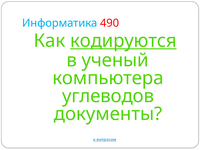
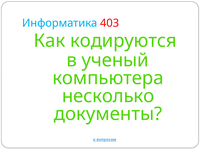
490: 490 -> 403
кодируются underline: present -> none
углеводов: углеводов -> несколько
